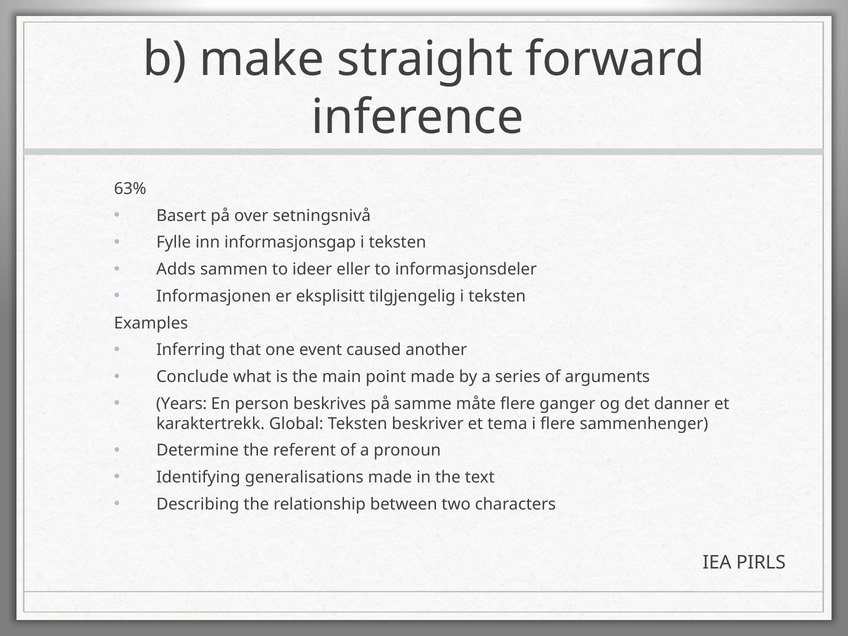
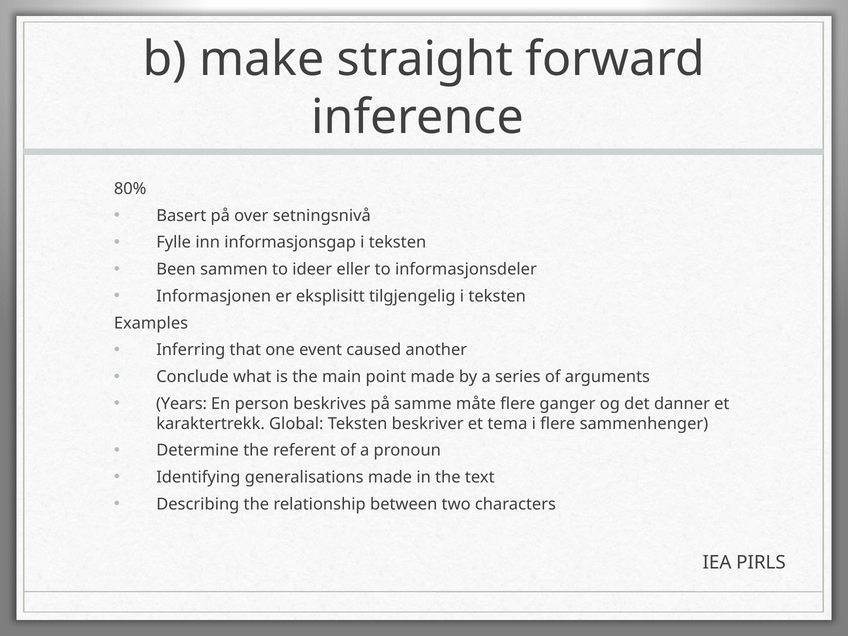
63%: 63% -> 80%
Adds: Adds -> Been
